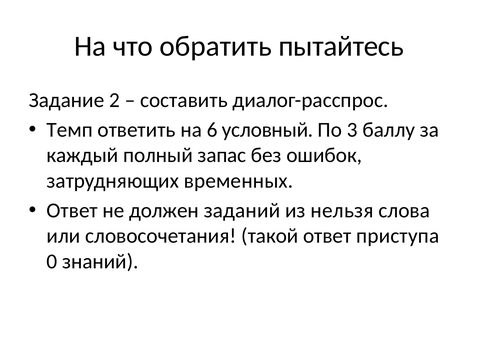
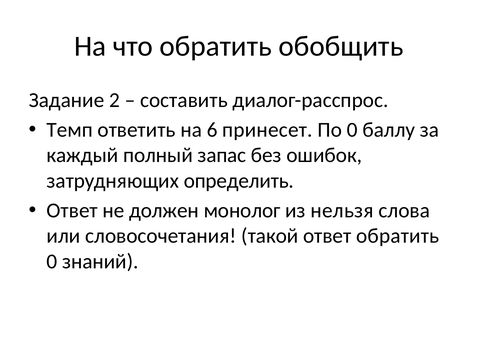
пытайтесь: пытайтесь -> обобщить
условный: условный -> принесет
По 3: 3 -> 0
временных: временных -> определить
заданий: заданий -> монолог
ответ приступа: приступа -> обратить
